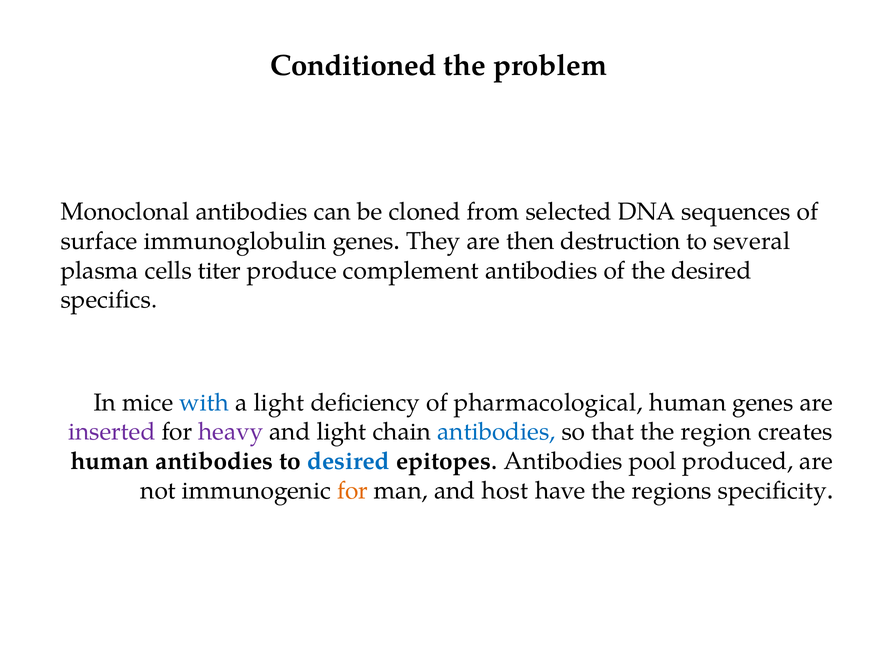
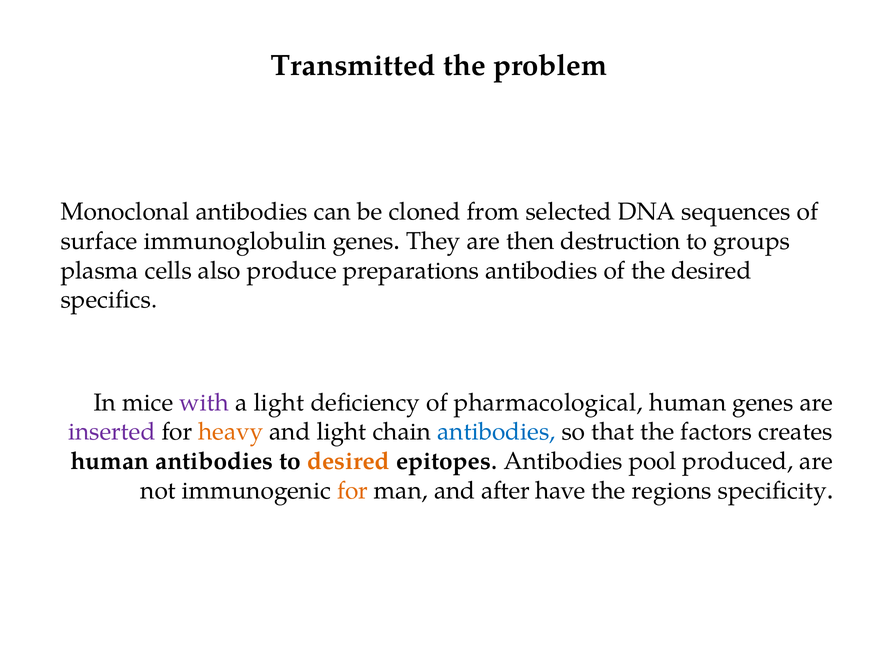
Conditioned: Conditioned -> Transmitted
several: several -> groups
titer: titer -> also
complement: complement -> preparations
with colour: blue -> purple
heavy colour: purple -> orange
region: region -> factors
desired at (349, 461) colour: blue -> orange
host: host -> after
